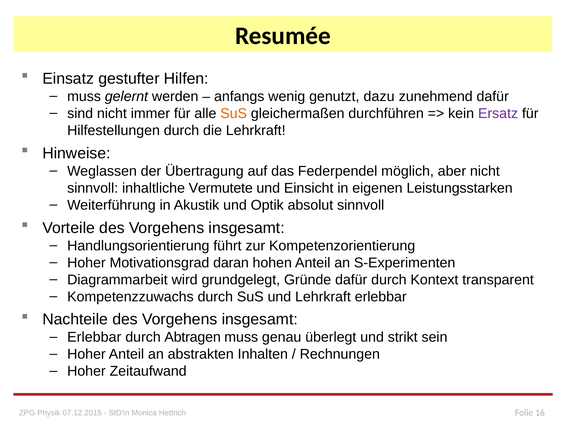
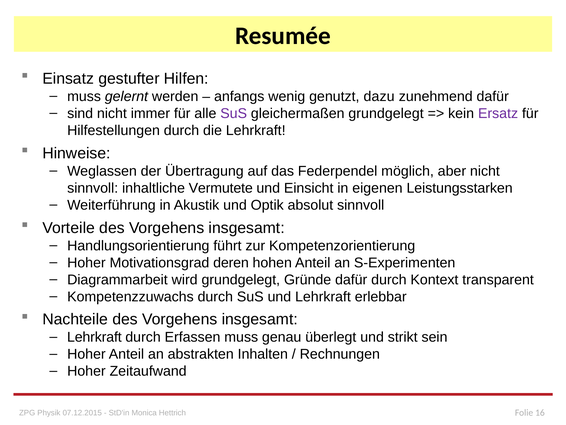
SuS at (234, 113) colour: orange -> purple
gleichermaßen durchführen: durchführen -> grundgelegt
daran: daran -> deren
Erlebbar at (94, 337): Erlebbar -> Lehrkraft
Abtragen: Abtragen -> Erfassen
